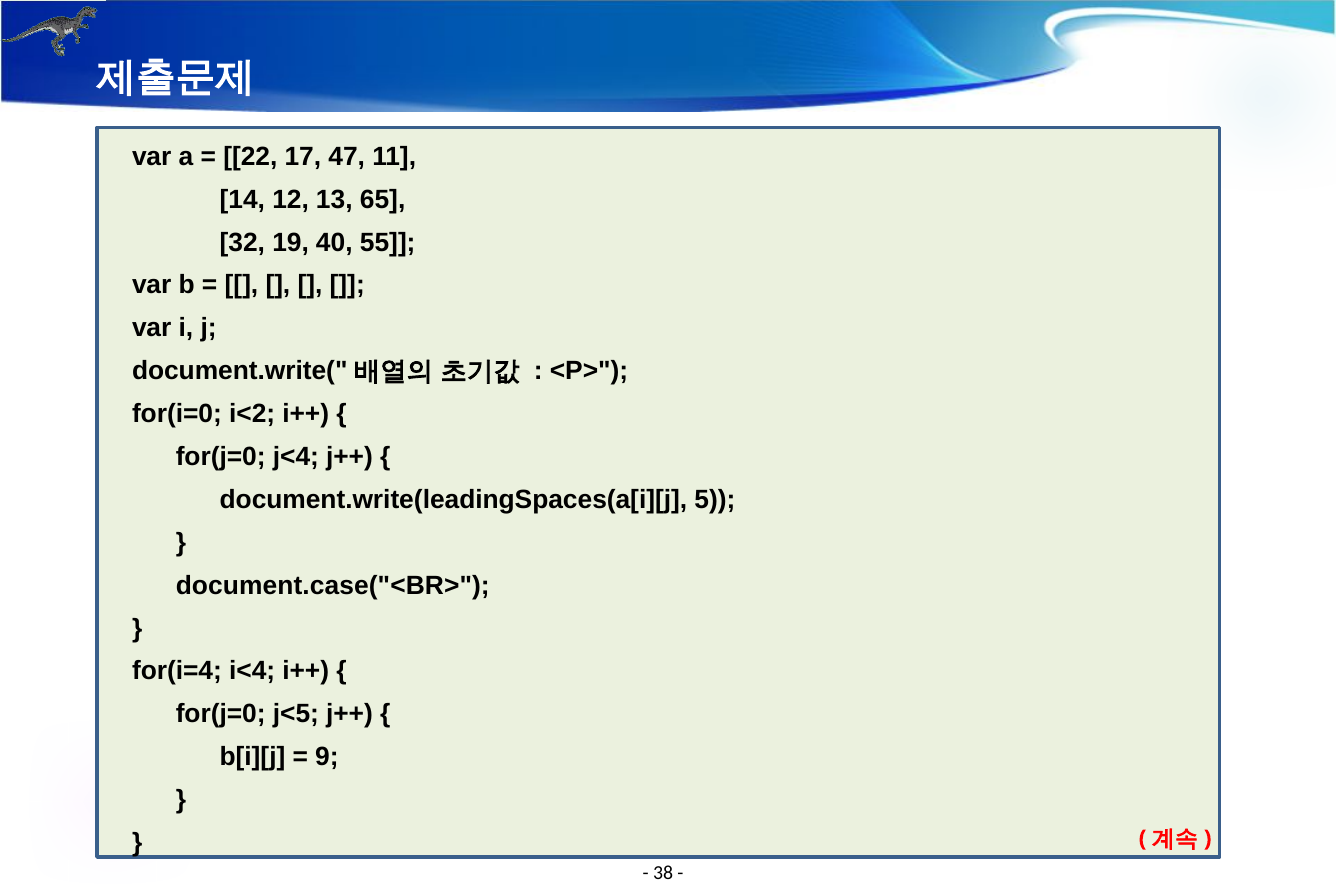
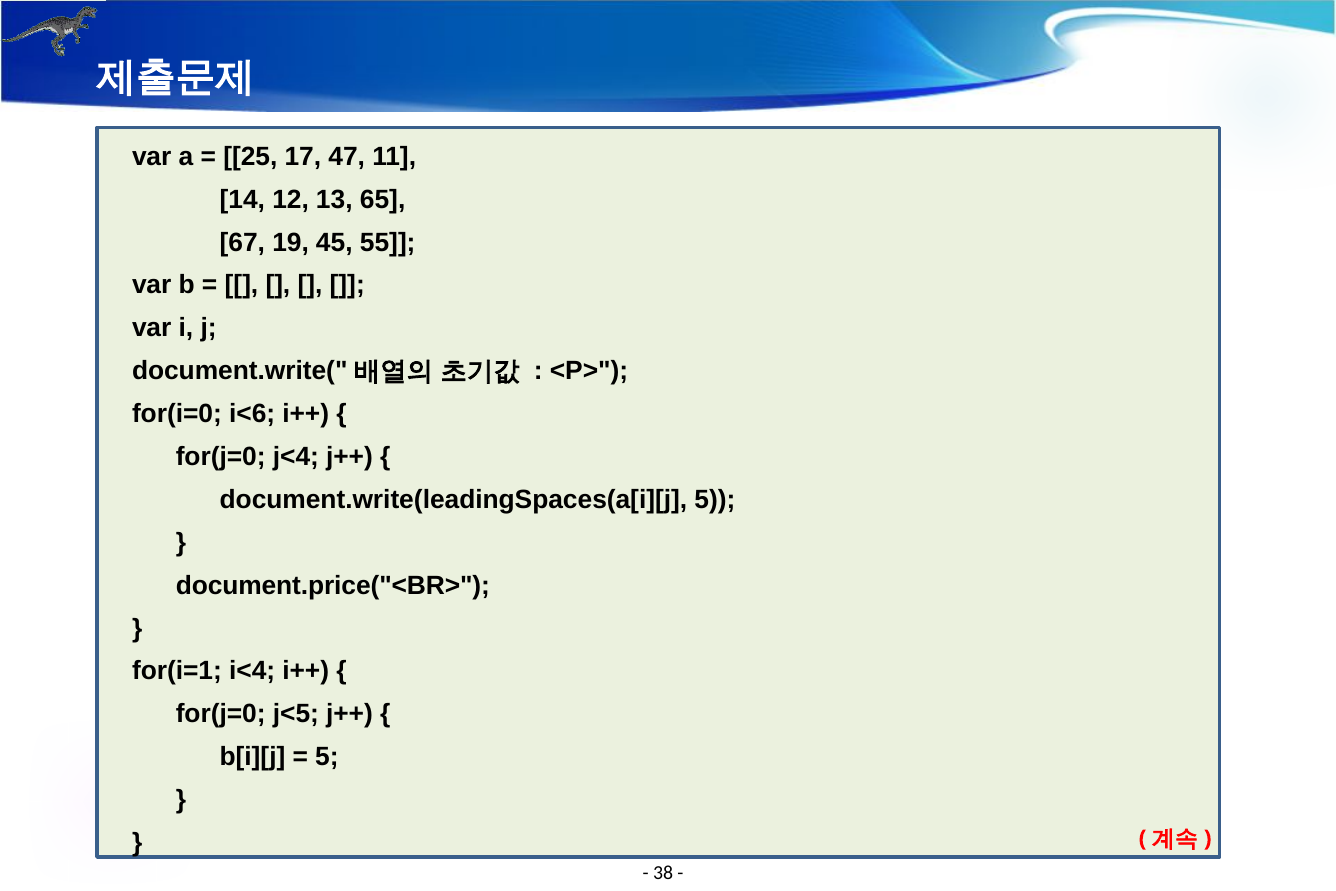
22: 22 -> 25
32: 32 -> 67
40: 40 -> 45
i<2: i<2 -> i<6
document.case("<BR>: document.case("<BR> -> document.price("<BR>
for(i=4: for(i=4 -> for(i=1
9 at (327, 757): 9 -> 5
